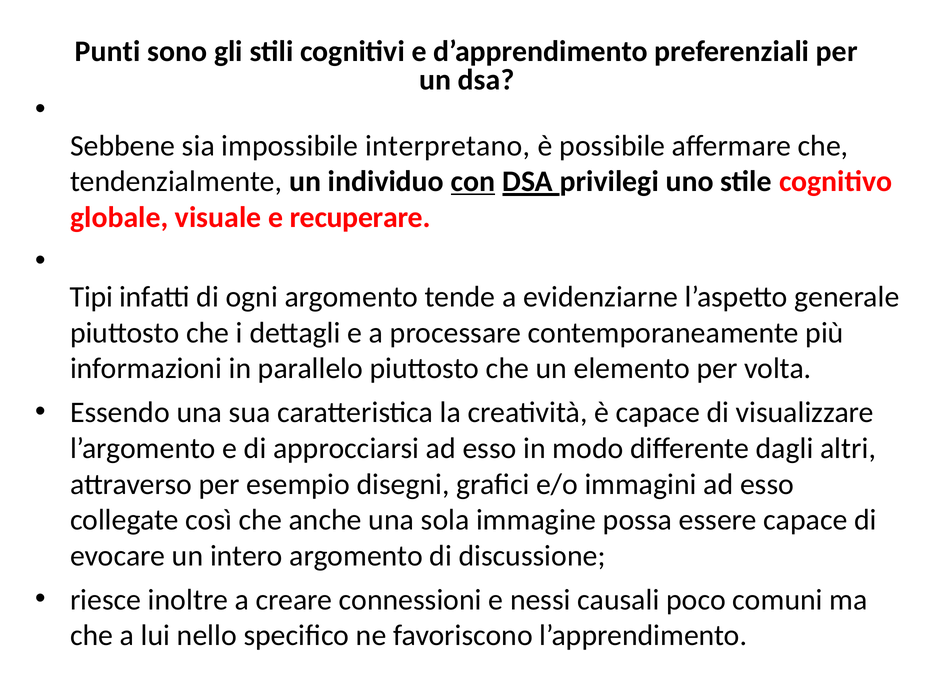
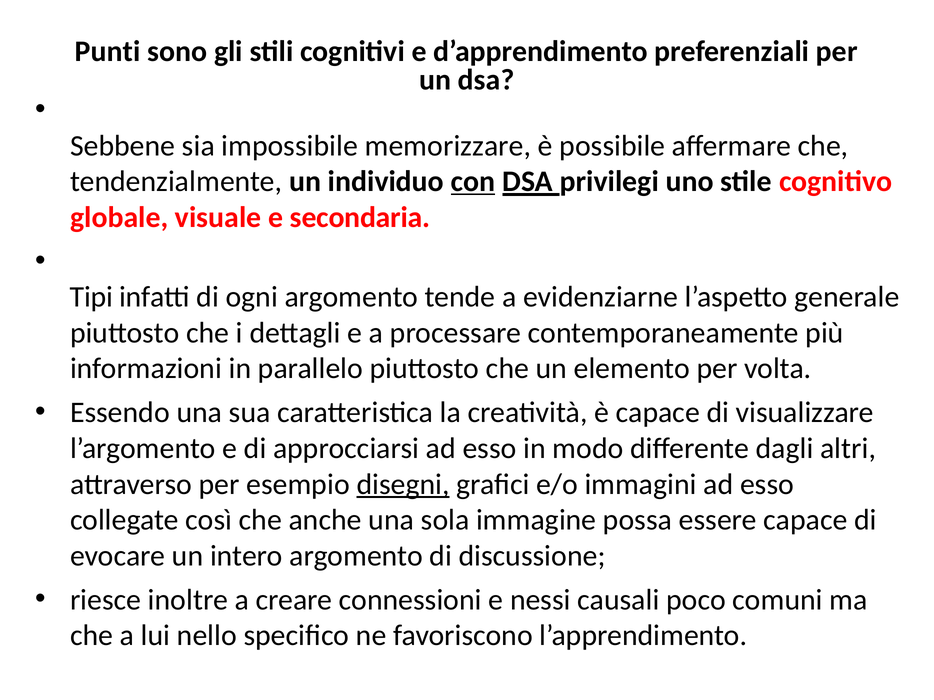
interpretano: interpretano -> memorizzare
recuperare: recuperare -> secondaria
disegni underline: none -> present
